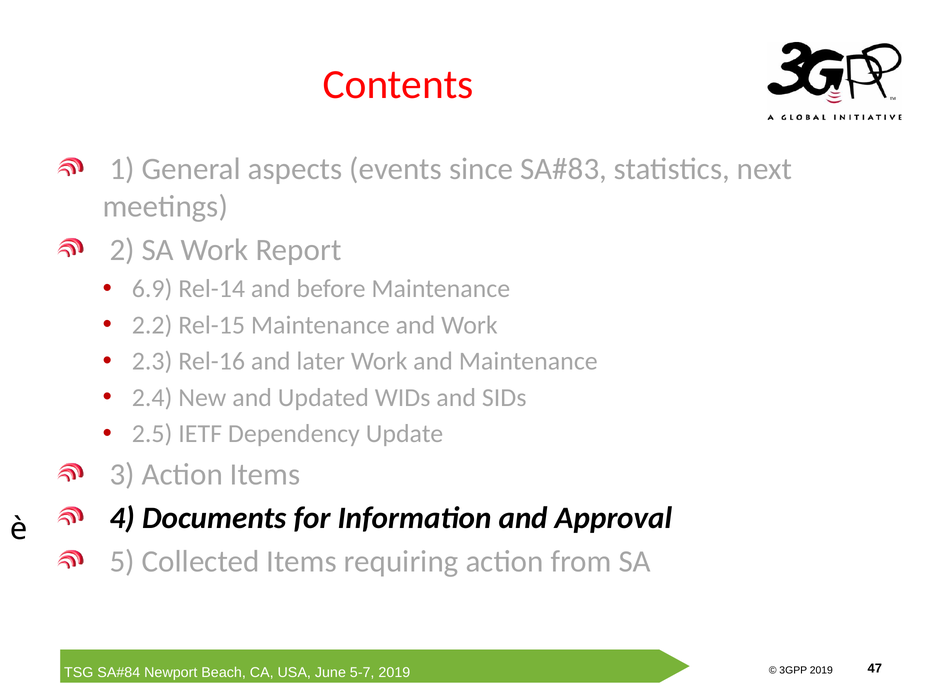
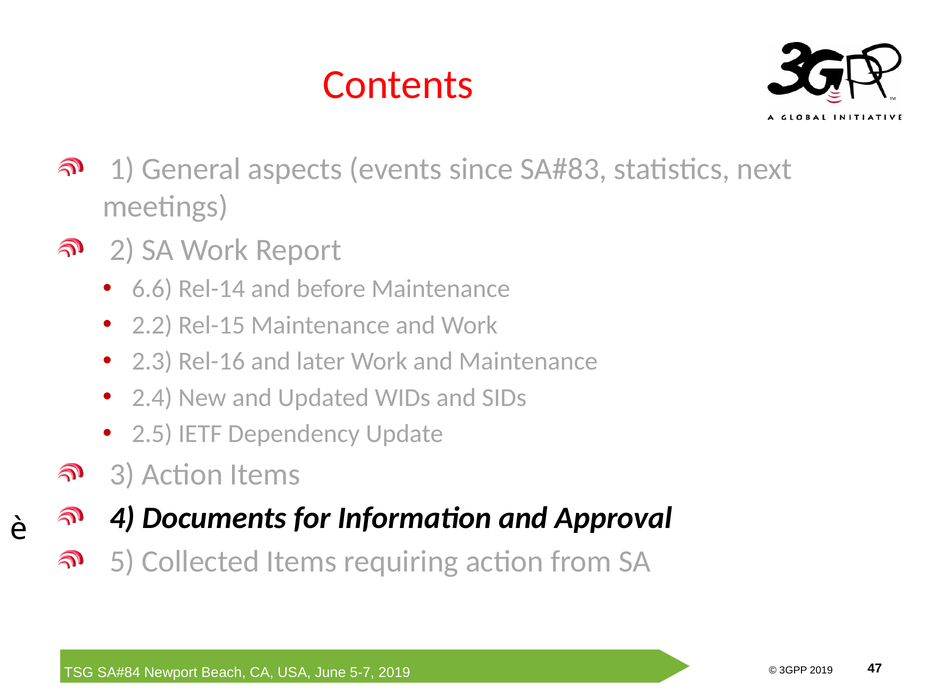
6.9: 6.9 -> 6.6
